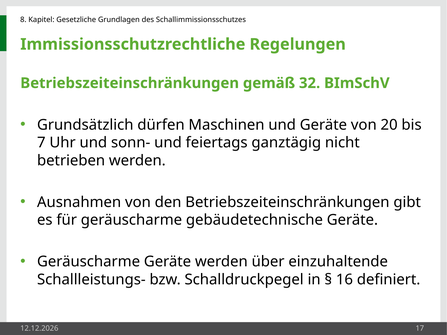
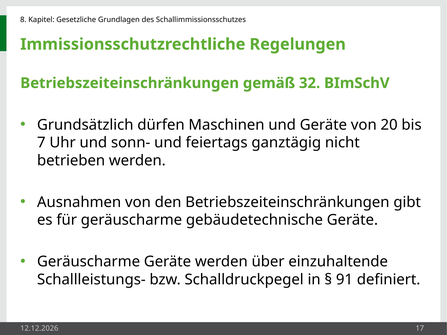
16: 16 -> 91
